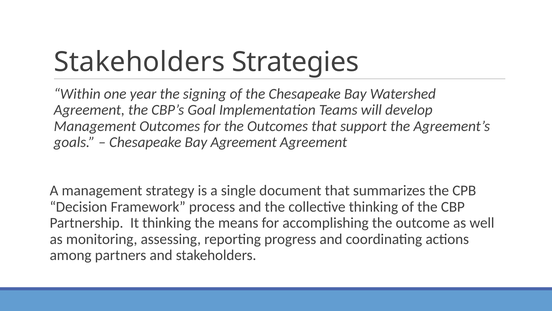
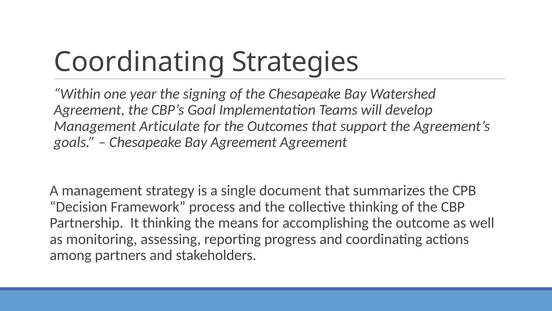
Stakeholders at (139, 62): Stakeholders -> Coordinating
Management Outcomes: Outcomes -> Articulate
